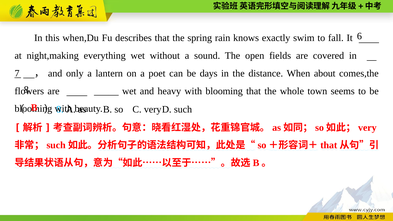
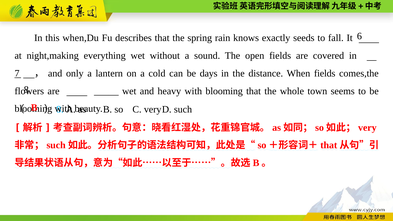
swim: swim -> seeds
poet: poet -> cold
When about: about -> fields
